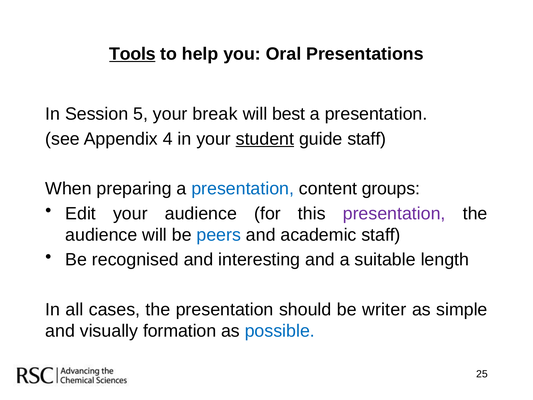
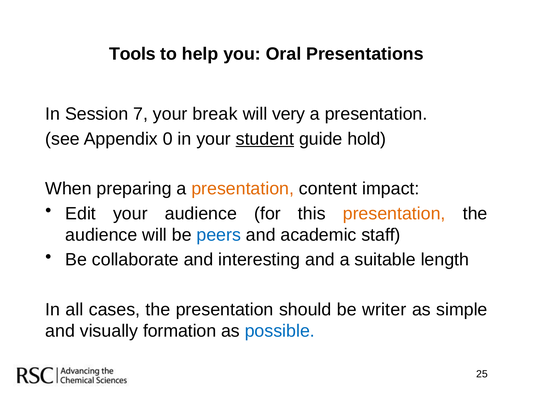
Tools underline: present -> none
5: 5 -> 7
best: best -> very
4: 4 -> 0
guide staff: staff -> hold
presentation at (243, 189) colour: blue -> orange
groups: groups -> impact
presentation at (394, 213) colour: purple -> orange
recognised: recognised -> collaborate
